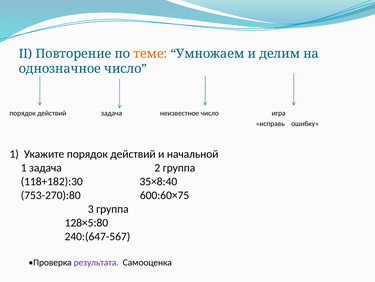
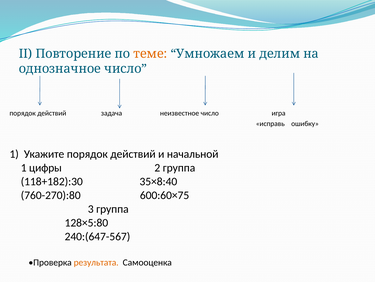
1 задача: задача -> цифры
753-270):80: 753-270):80 -> 760-270):80
результата colour: purple -> orange
